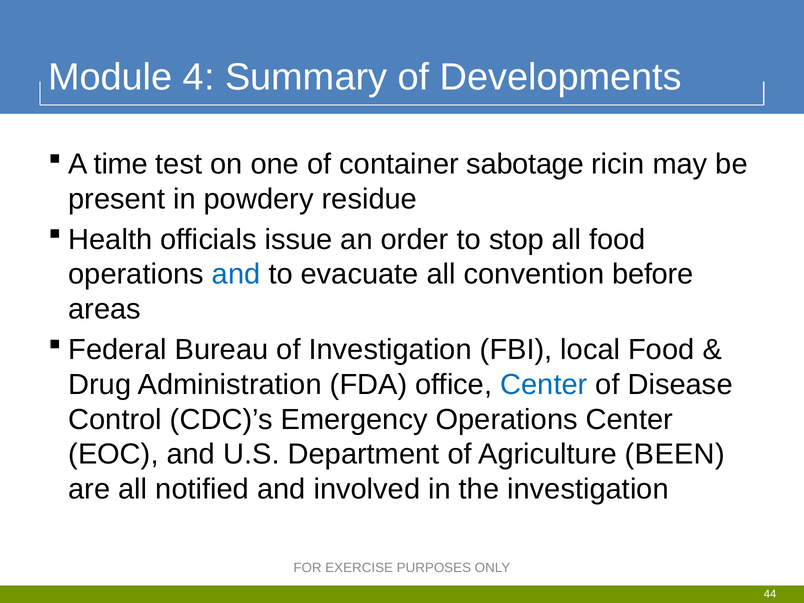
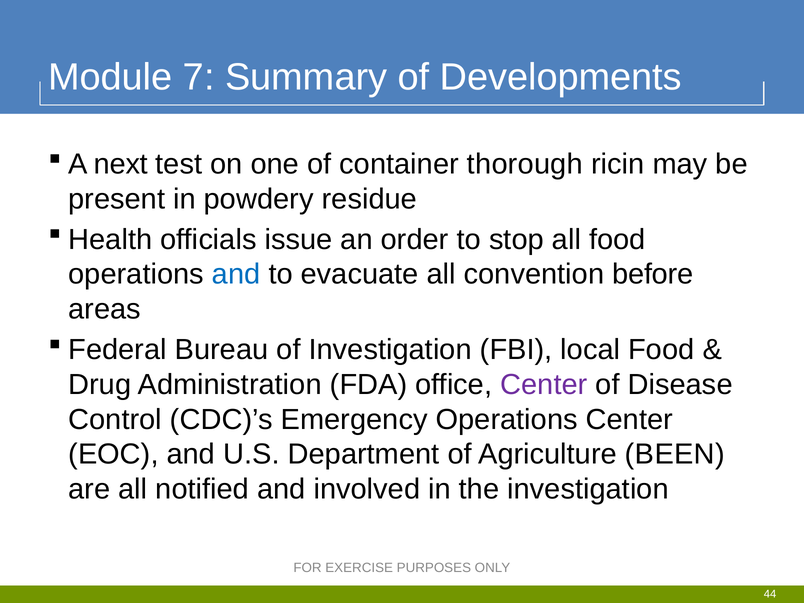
4: 4 -> 7
time: time -> next
sabotage: sabotage -> thorough
Center at (544, 385) colour: blue -> purple
